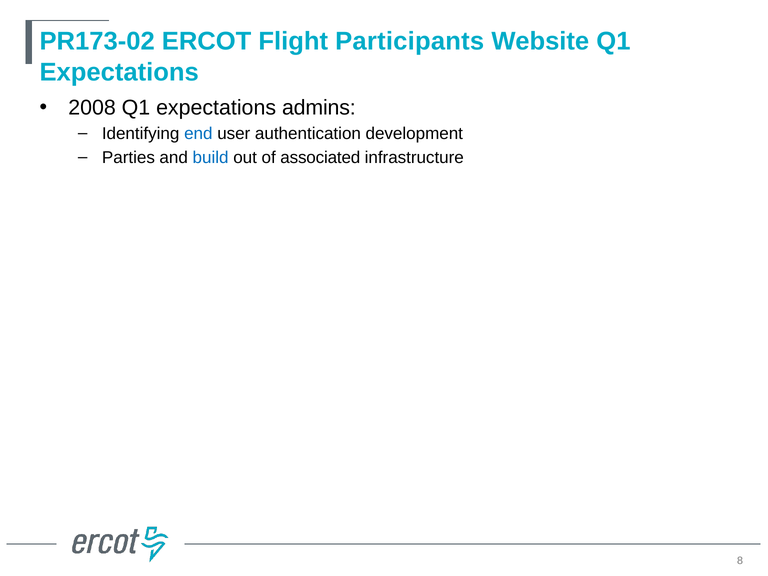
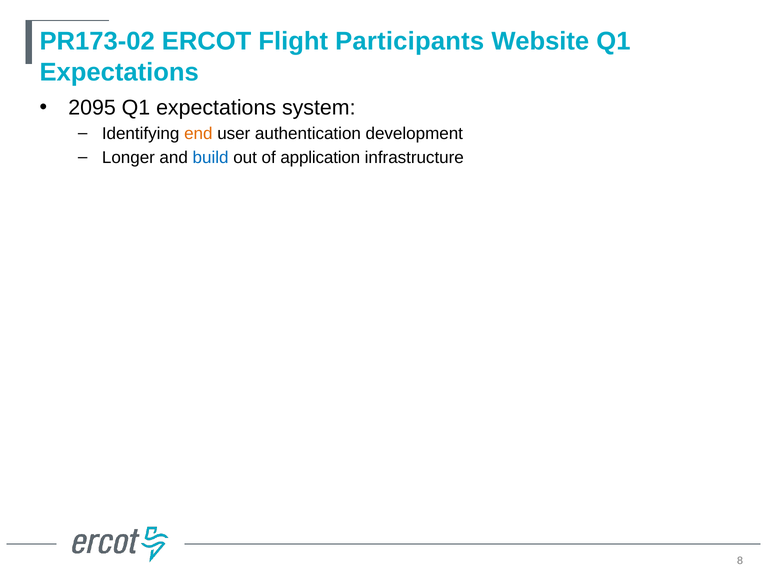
2008: 2008 -> 2095
admins: admins -> system
end colour: blue -> orange
Parties: Parties -> Longer
associated: associated -> application
